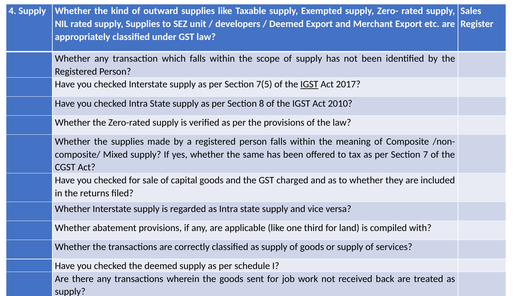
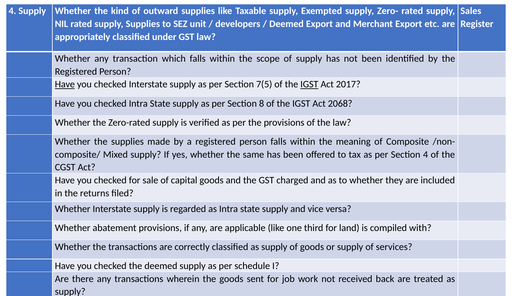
Have at (65, 84) underline: none -> present
2010: 2010 -> 2068
Section 7: 7 -> 4
